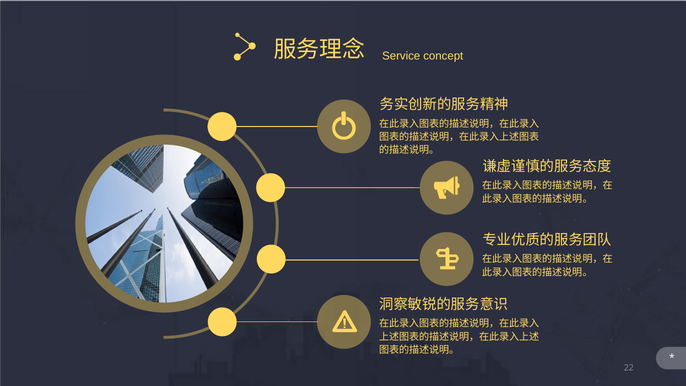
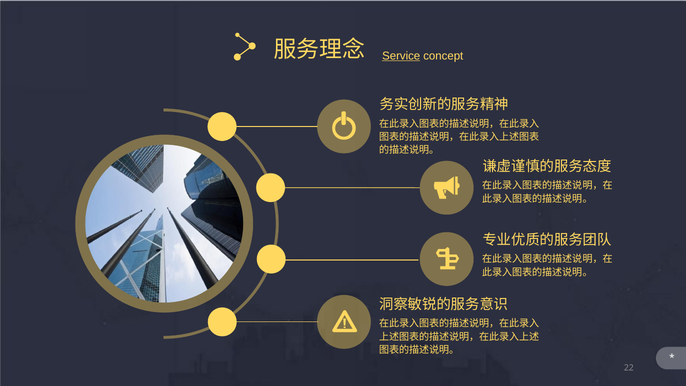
Service underline: none -> present
